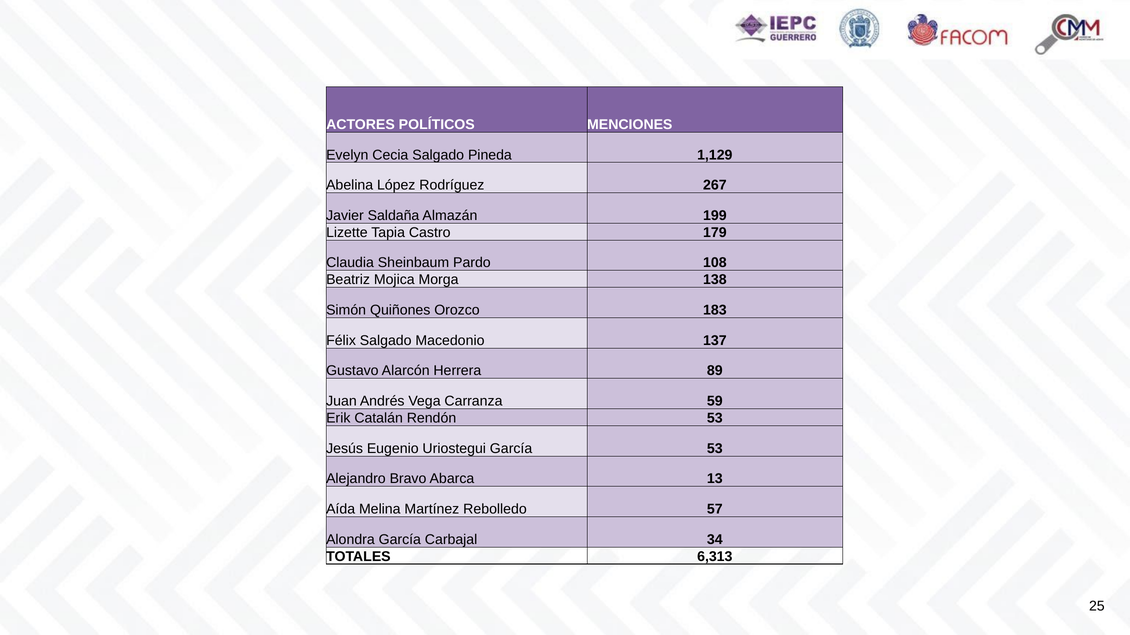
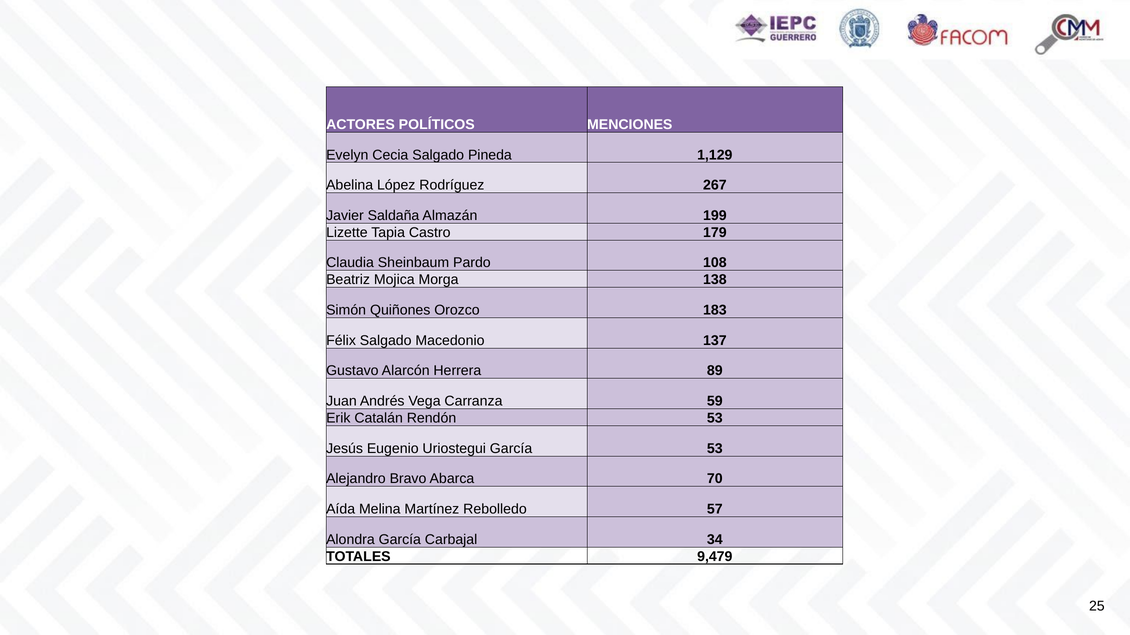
13: 13 -> 70
6,313: 6,313 -> 9,479
